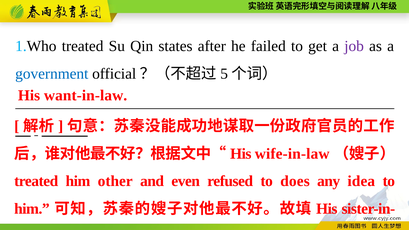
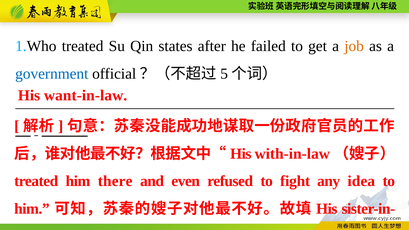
job colour: purple -> orange
wife-in-law: wife-in-law -> with-in-law
other: other -> there
does: does -> fight
